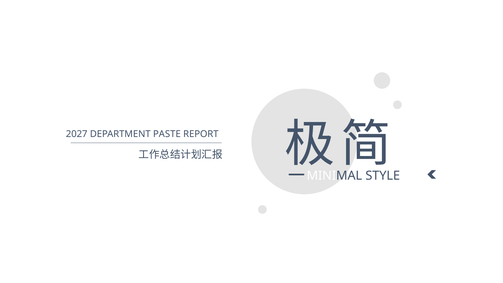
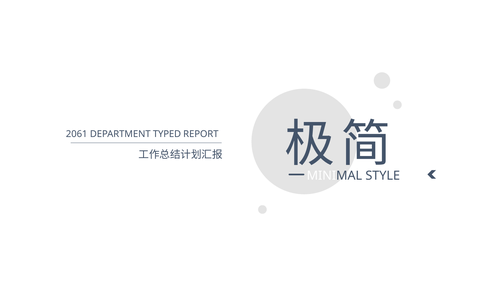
2027: 2027 -> 2061
PASTE: PASTE -> TYPED
